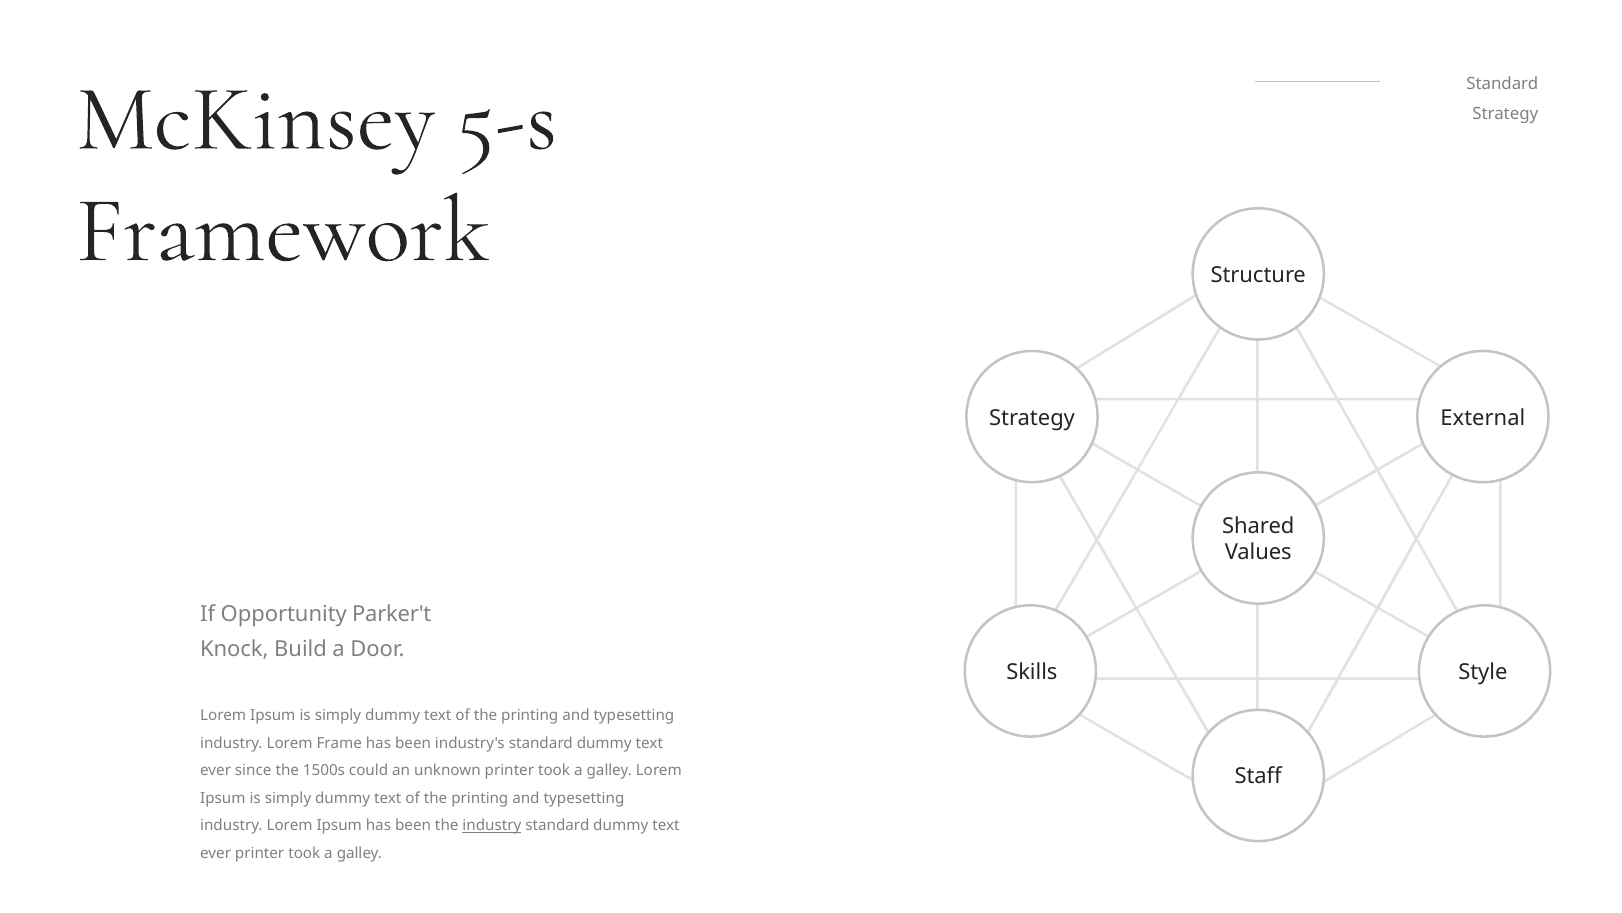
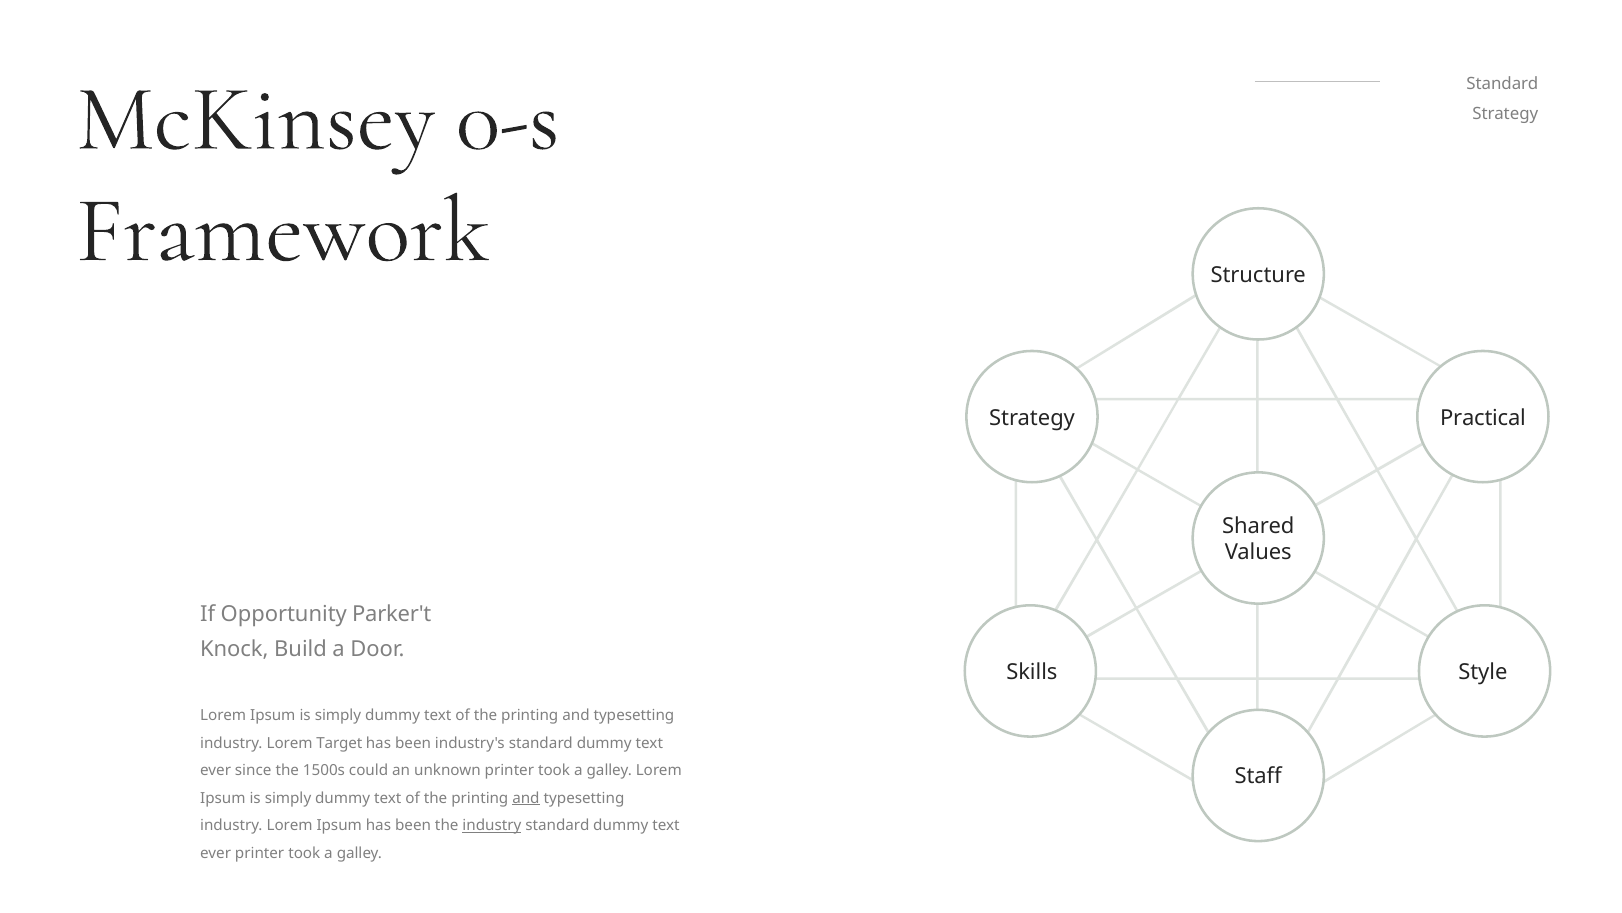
5-s: 5-s -> 0-s
External: External -> Practical
Frame: Frame -> Target
and at (526, 798) underline: none -> present
